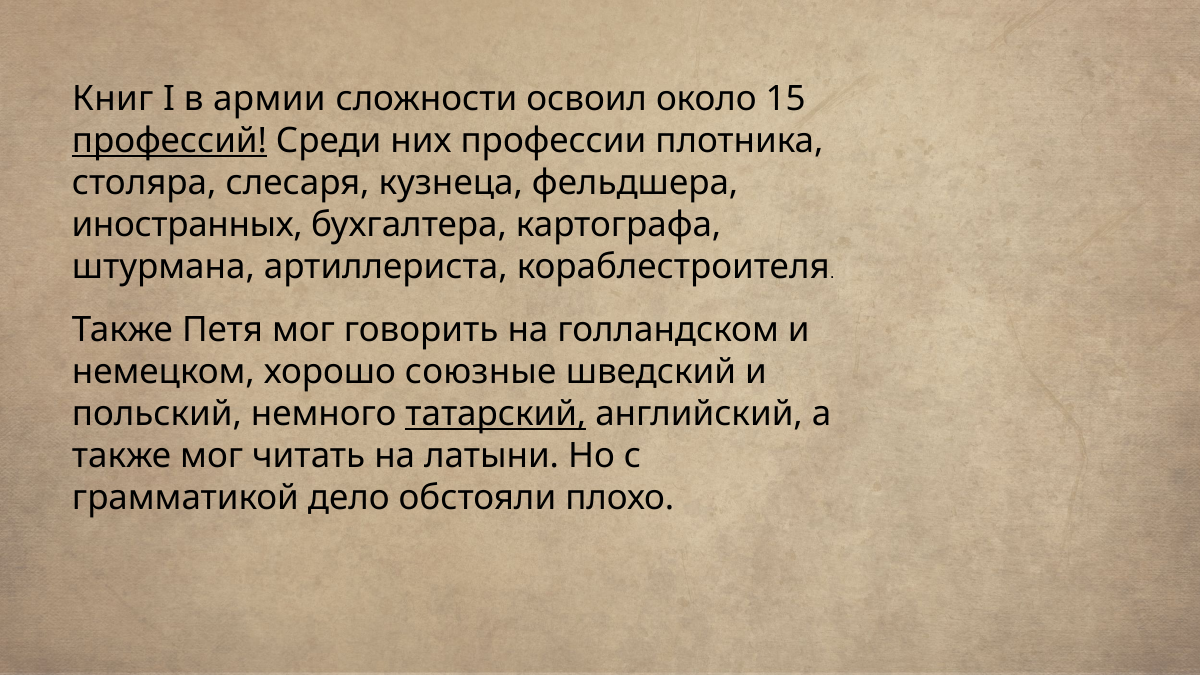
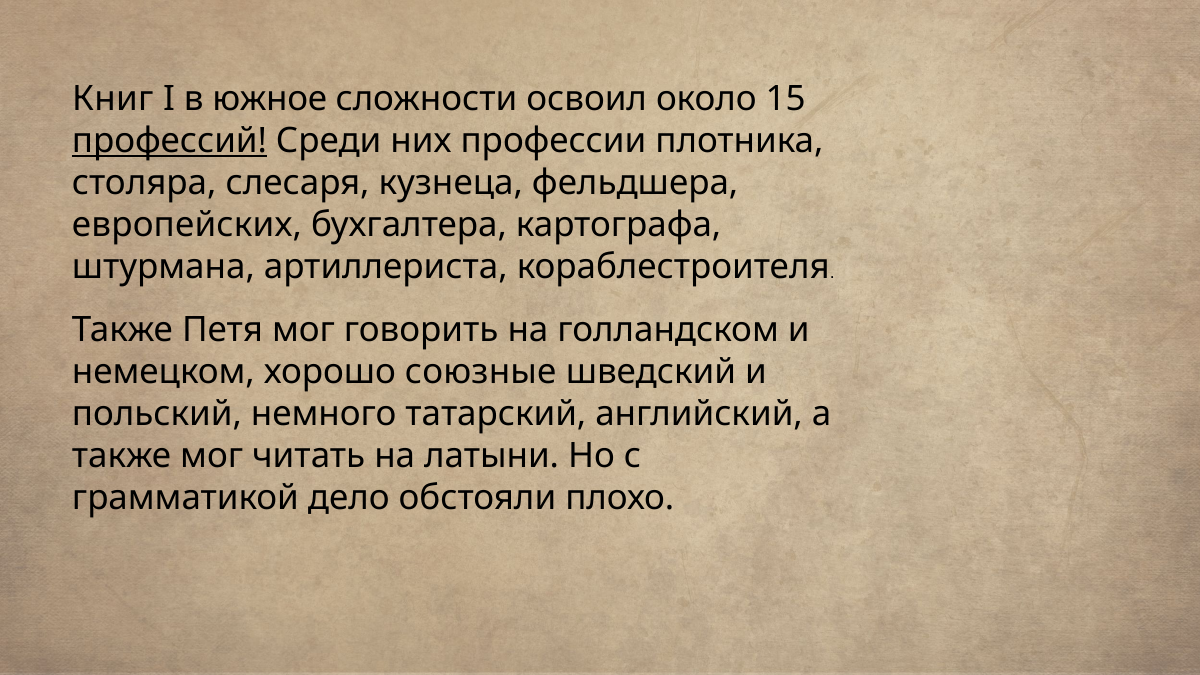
армии: армии -> южное
иностранных: иностранных -> европейских
татарский underline: present -> none
